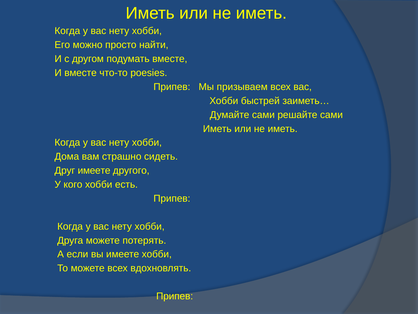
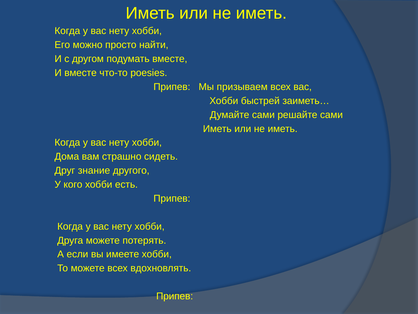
Друг имеете: имеете -> знание
